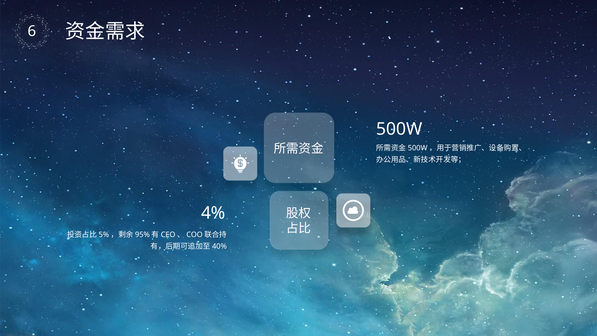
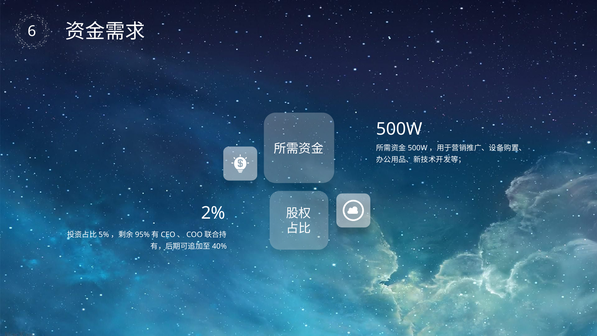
4%: 4% -> 2%
